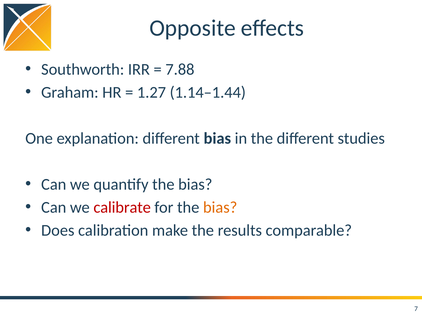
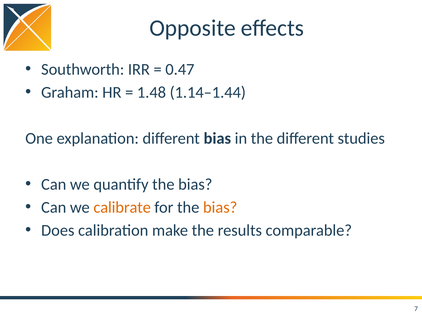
7.88: 7.88 -> 0.47
1.27: 1.27 -> 1.48
calibrate colour: red -> orange
